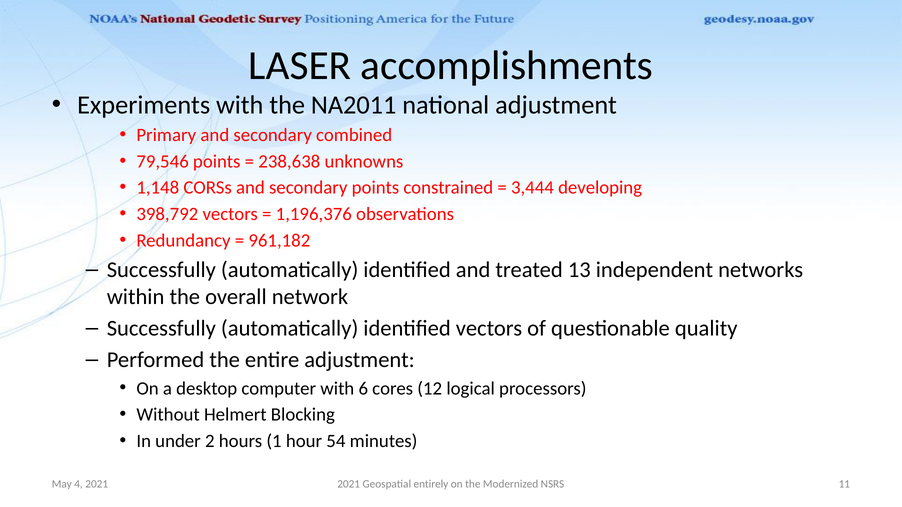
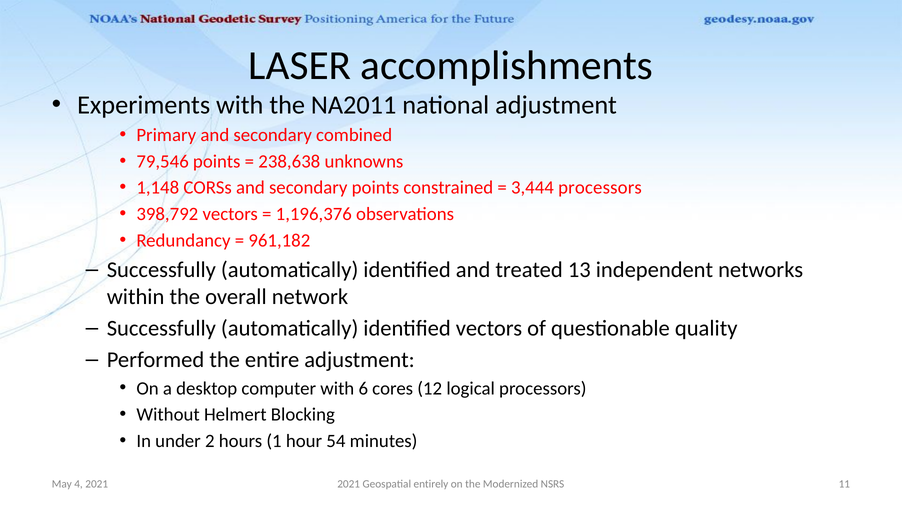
3,444 developing: developing -> processors
